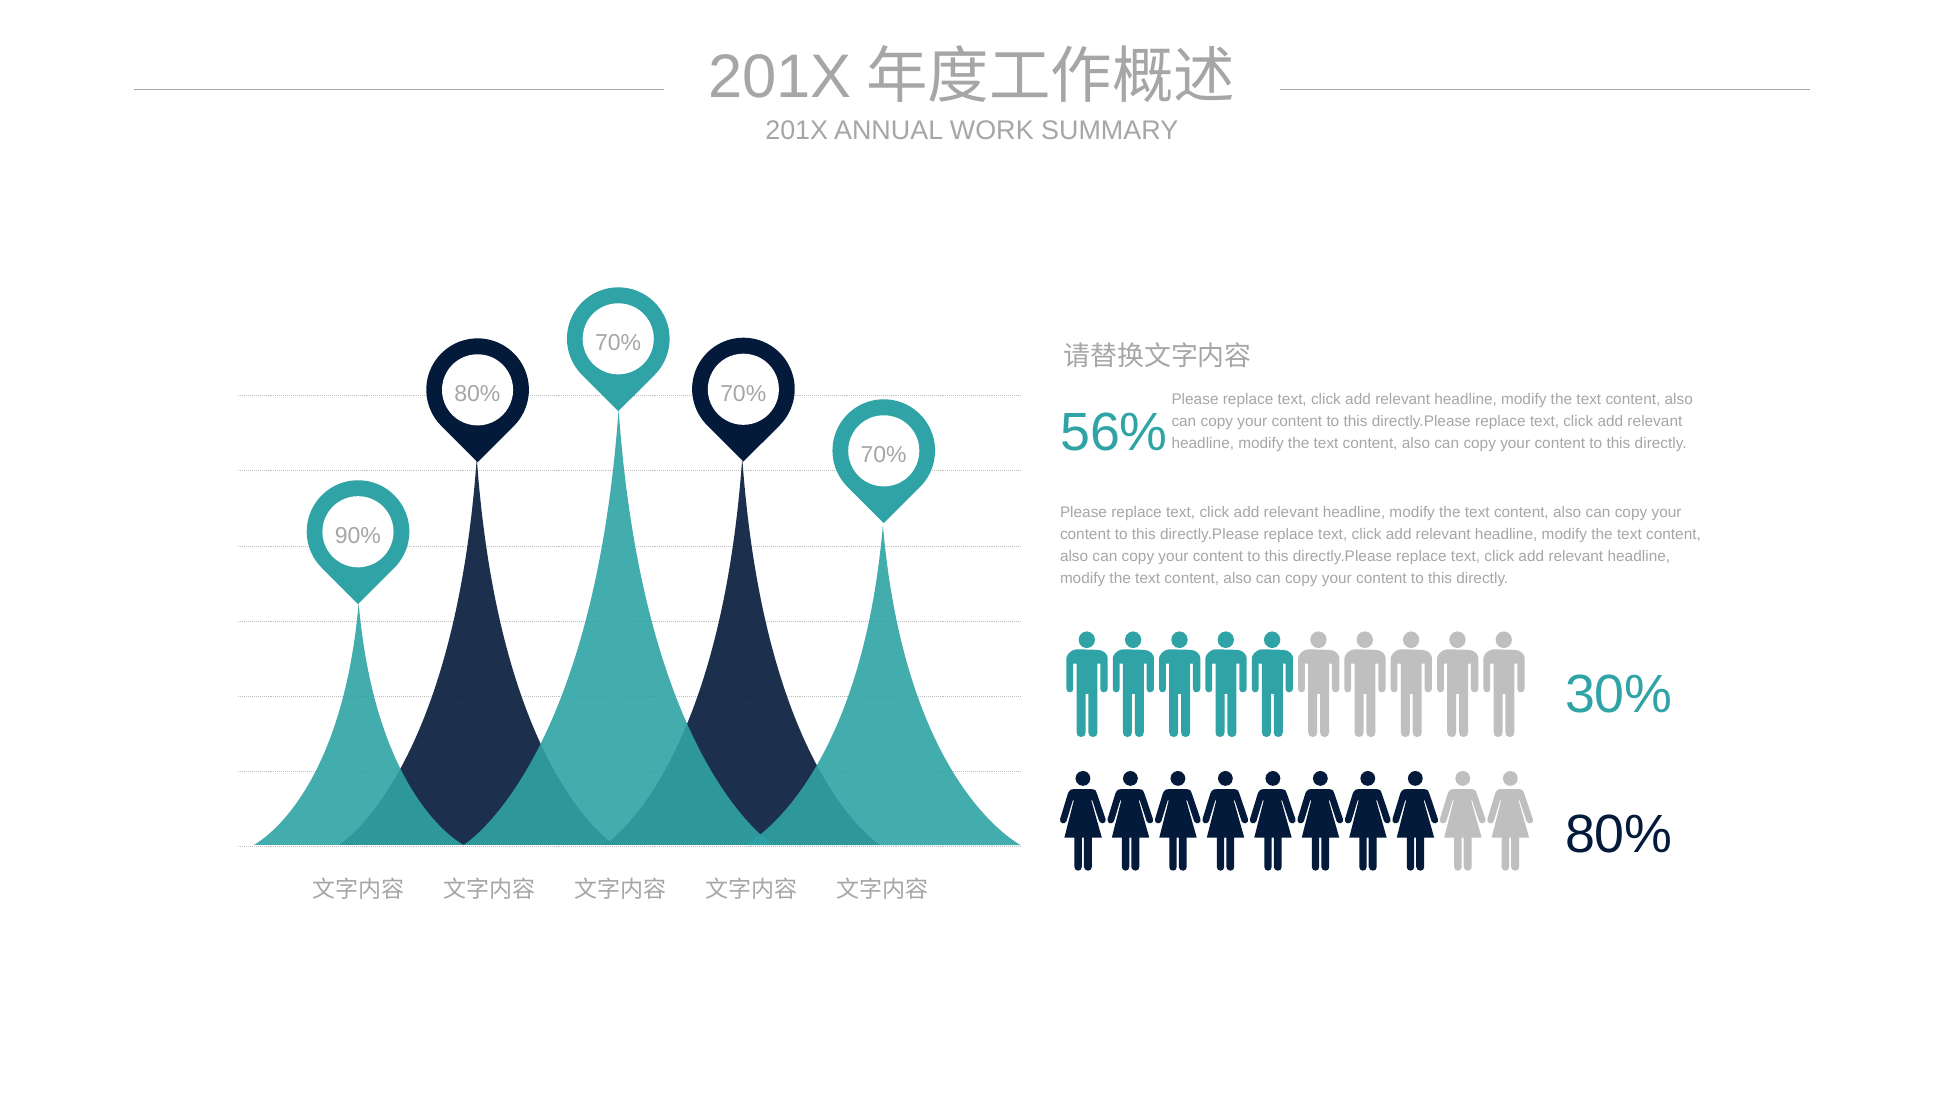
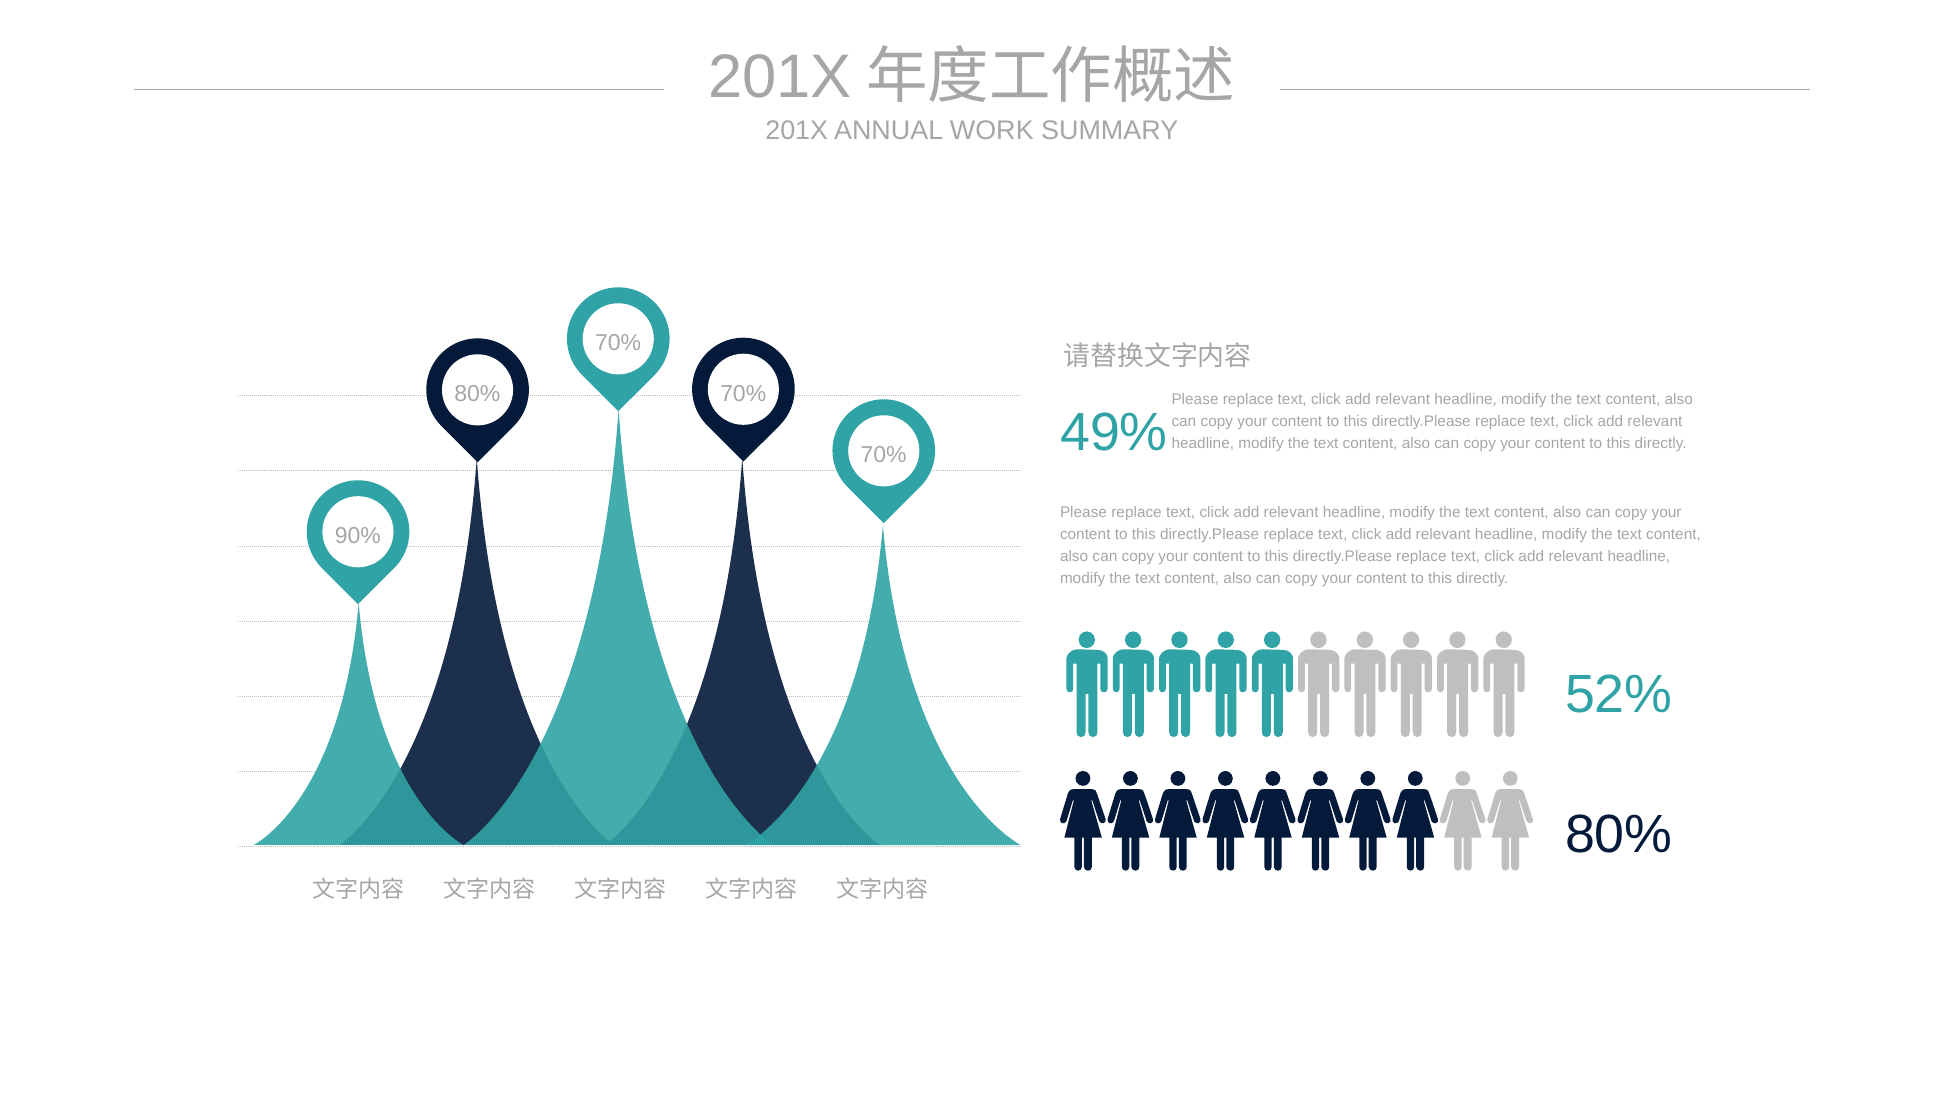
56%: 56% -> 49%
30%: 30% -> 52%
